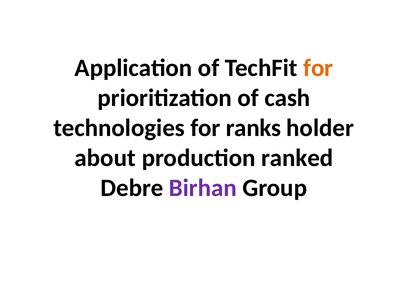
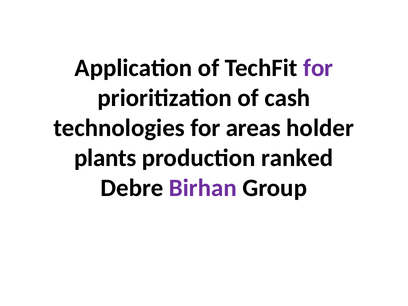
for at (318, 68) colour: orange -> purple
ranks: ranks -> areas
about: about -> plants
